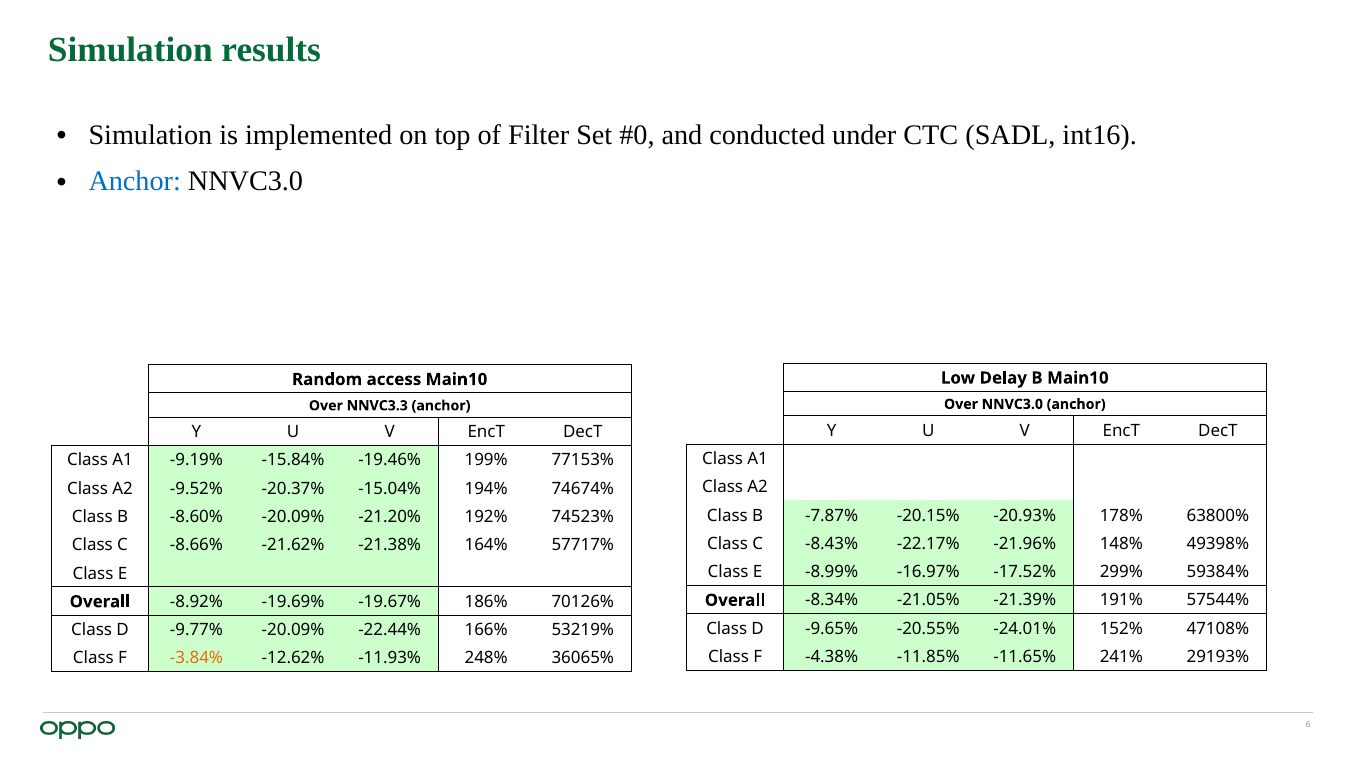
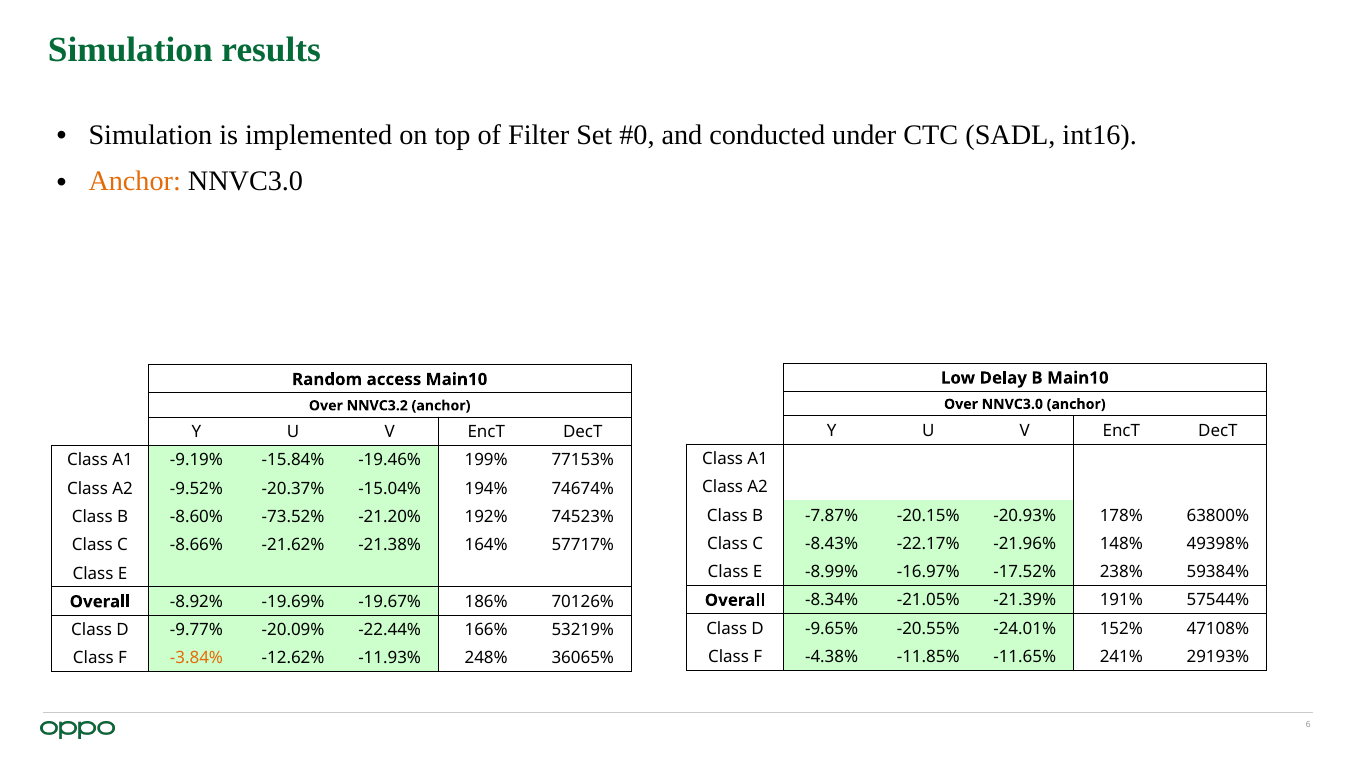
Anchor at (135, 182) colour: blue -> orange
NNVC3.3: NNVC3.3 -> NNVC3.2
-8.60% -20.09%: -20.09% -> -73.52%
299%: 299% -> 238%
